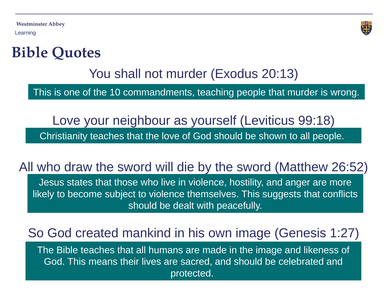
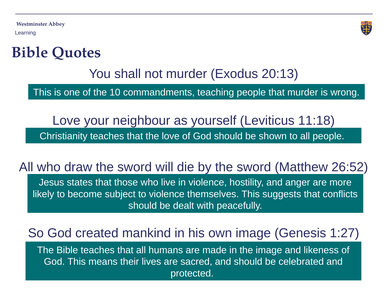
99:18: 99:18 -> 11:18
